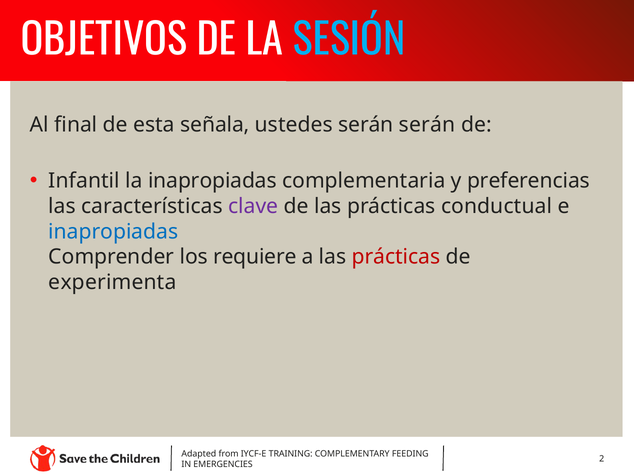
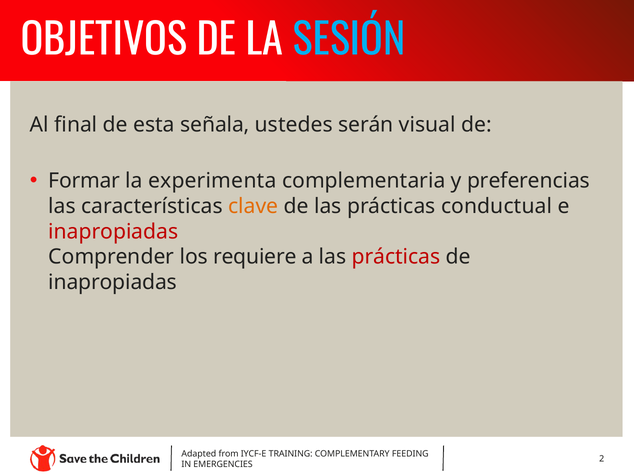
serán serán: serán -> visual
Infantil: Infantil -> Formar
la inapropiadas: inapropiadas -> experimenta
clave colour: purple -> orange
inapropiadas at (113, 232) colour: blue -> red
experimenta at (113, 283): experimenta -> inapropiadas
